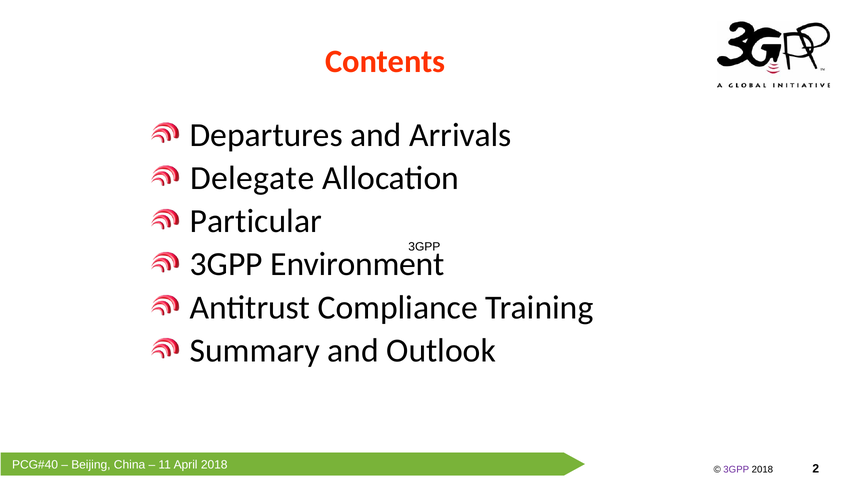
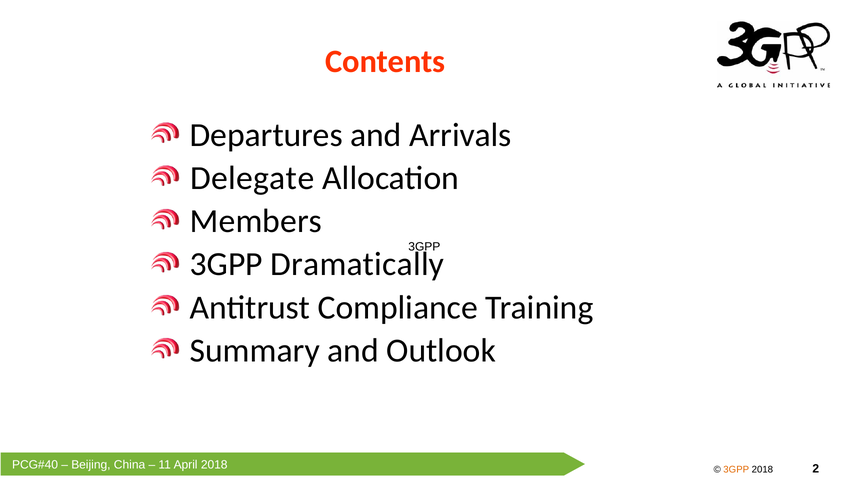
Particular: Particular -> Members
Environment: Environment -> Dramatically
3GPP at (736, 470) colour: purple -> orange
